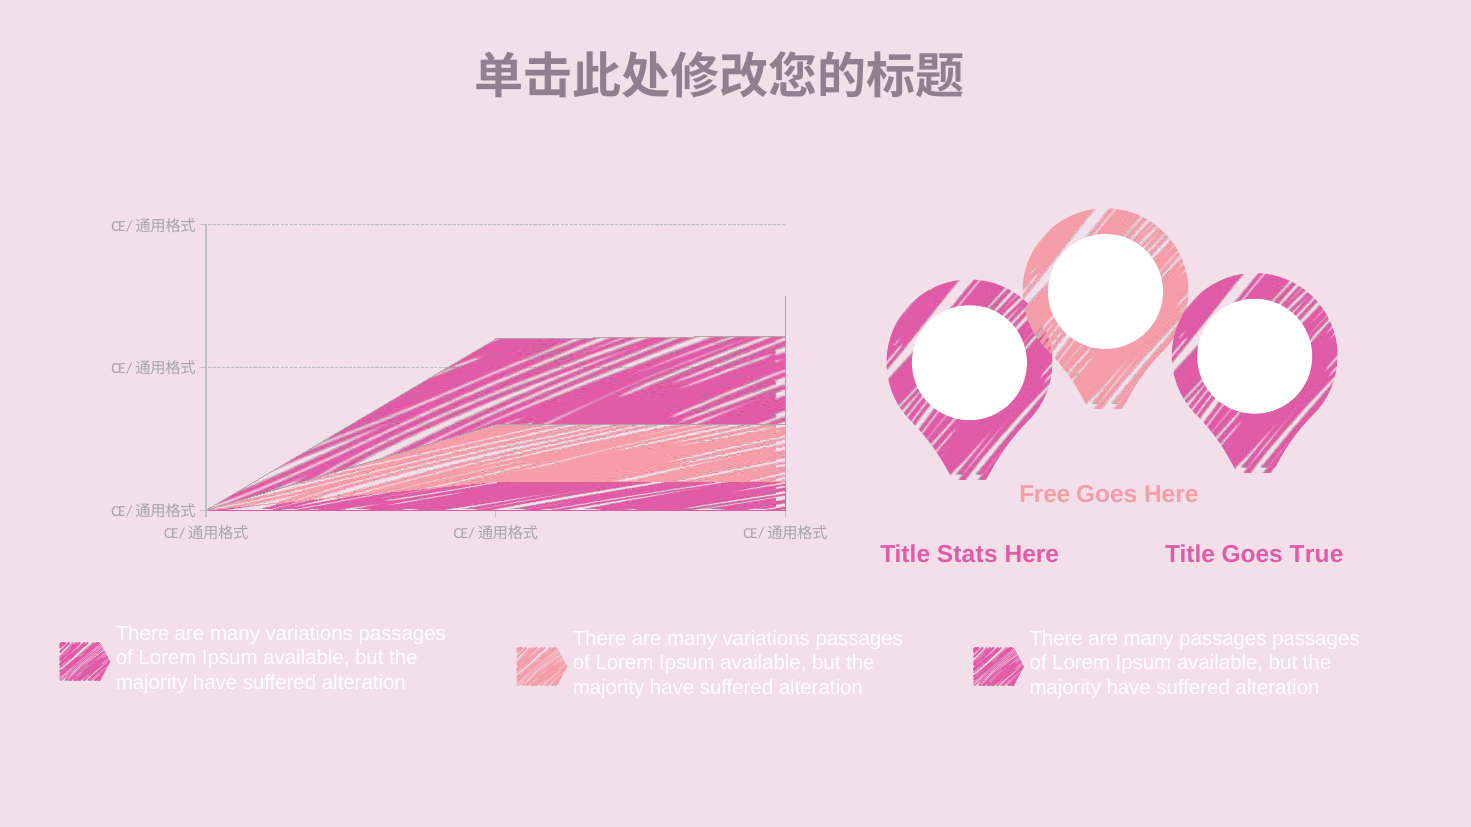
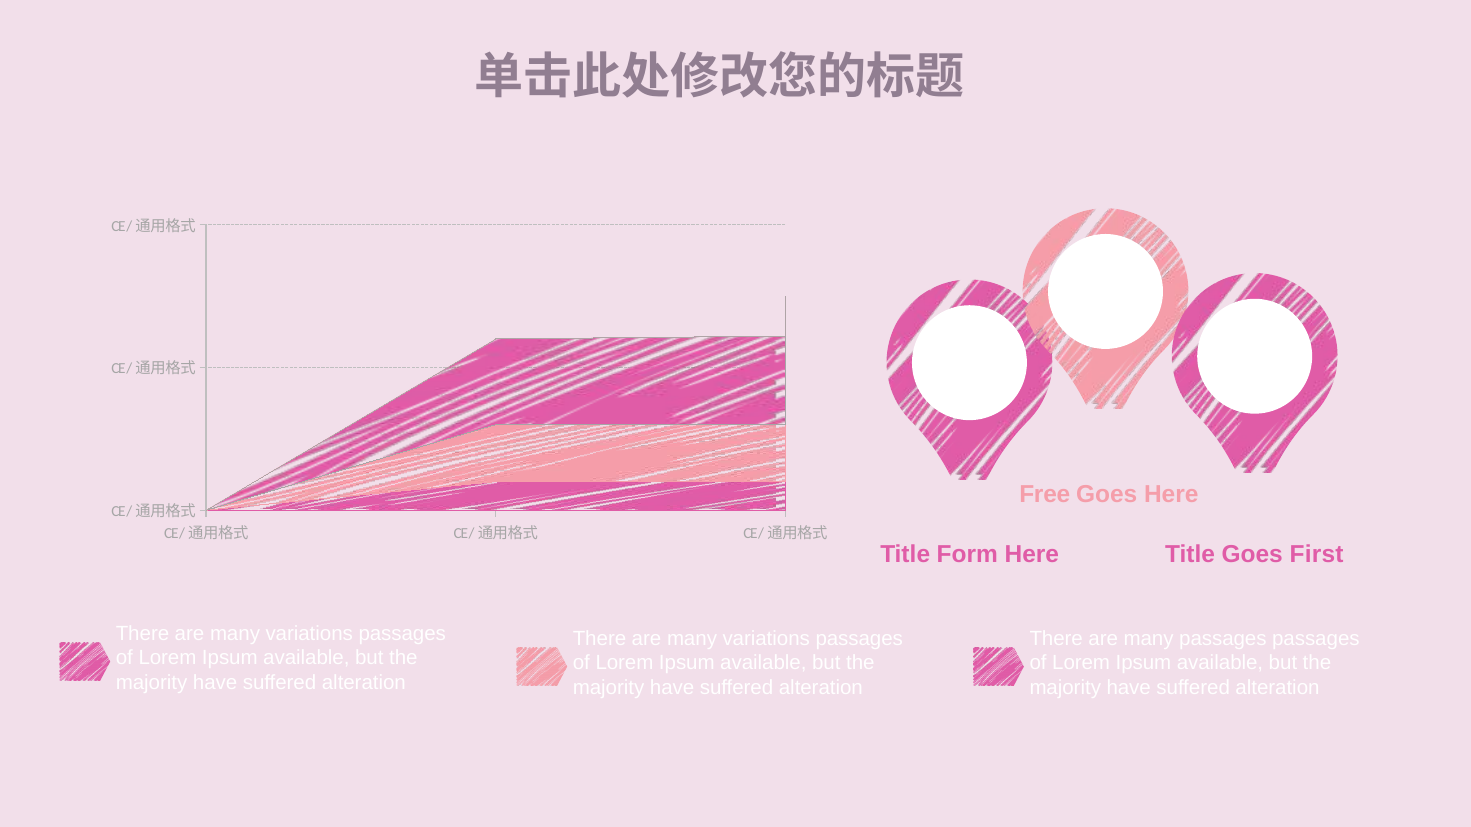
Stats: Stats -> Form
True: True -> First
